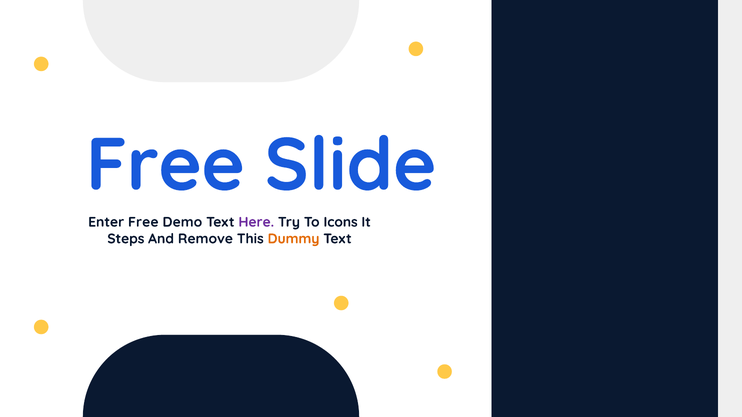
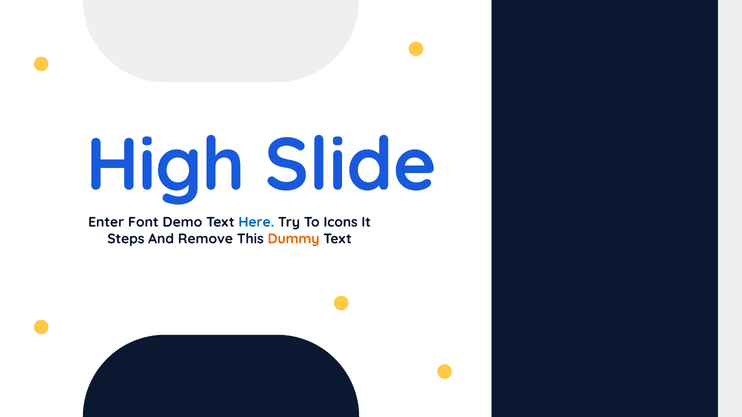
Free at (165, 165): Free -> High
Enter Free: Free -> Font
Here colour: purple -> blue
